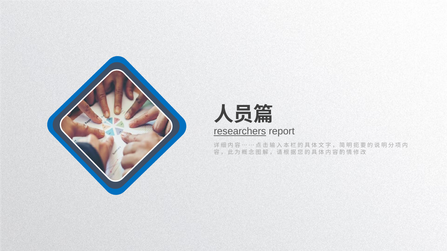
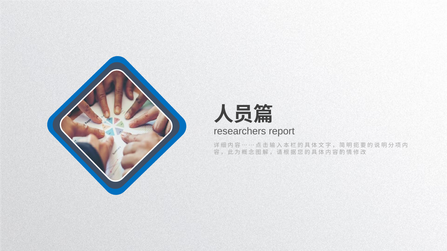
researchers underline: present -> none
